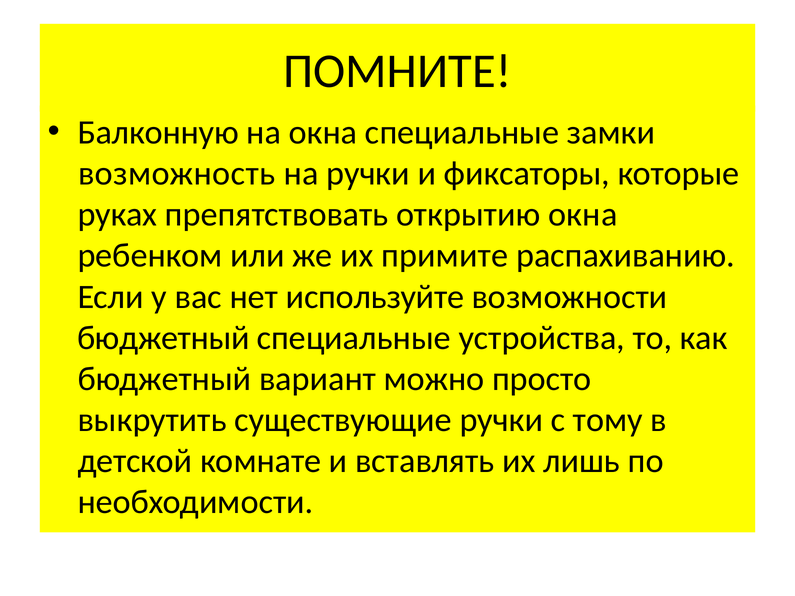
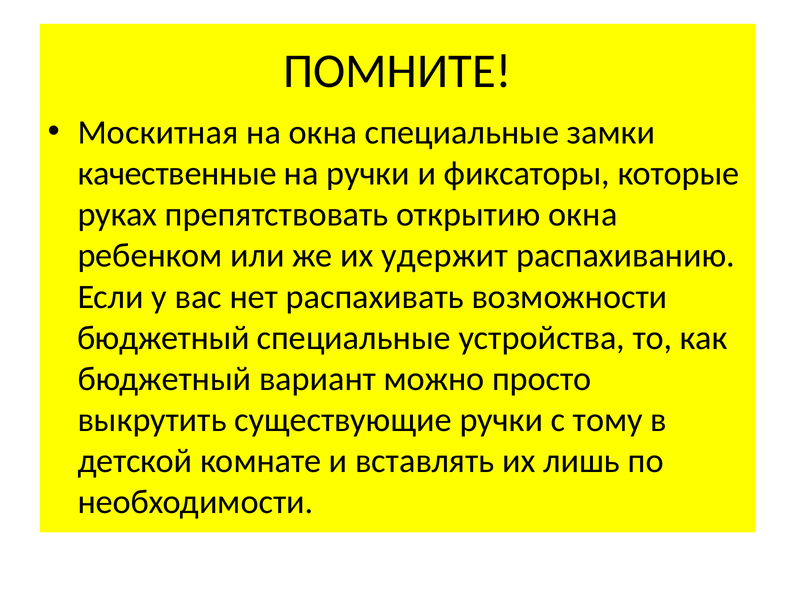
Балконную: Балконную -> Москитная
возможность: возможность -> качественные
примите: примите -> удержит
используйте: используйте -> распахивать
